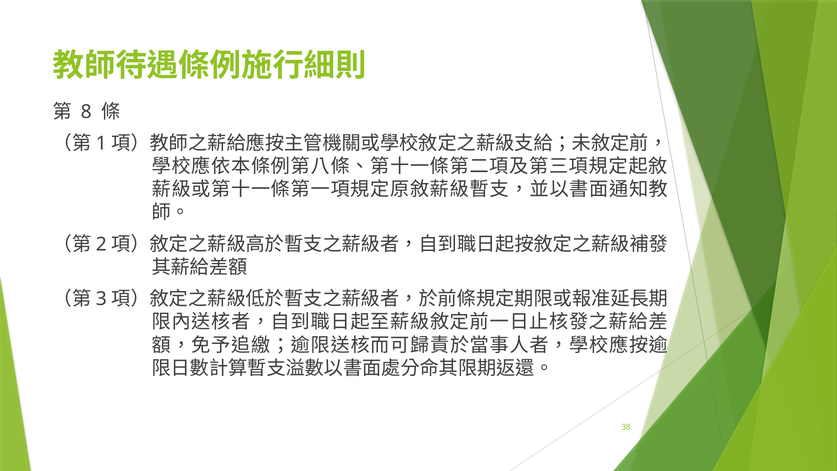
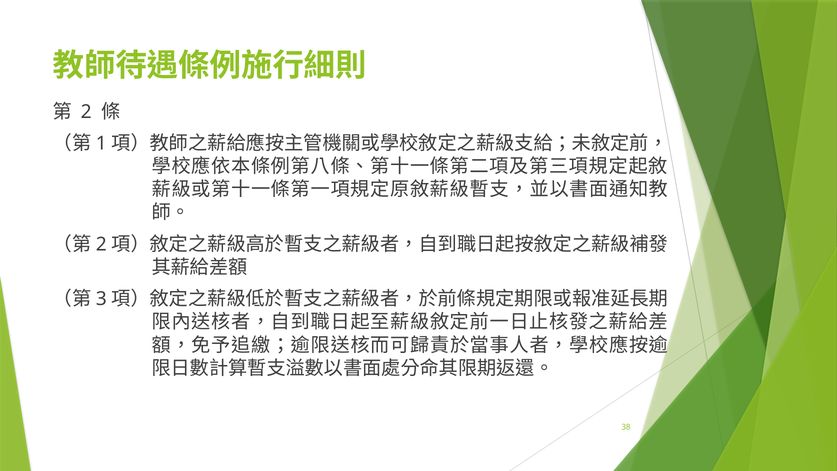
8 at (86, 112): 8 -> 2
